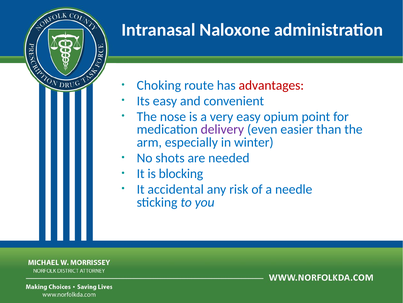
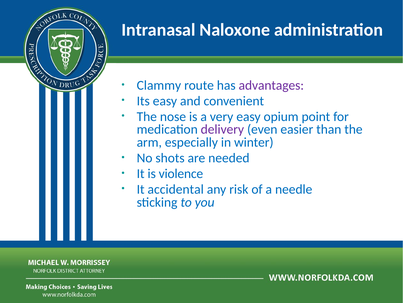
Choking: Choking -> Clammy
advantages colour: red -> purple
blocking: blocking -> violence
